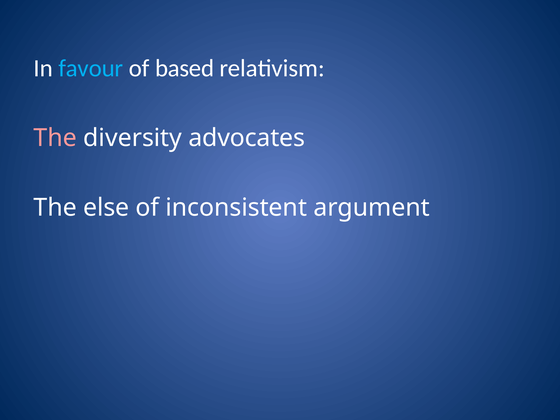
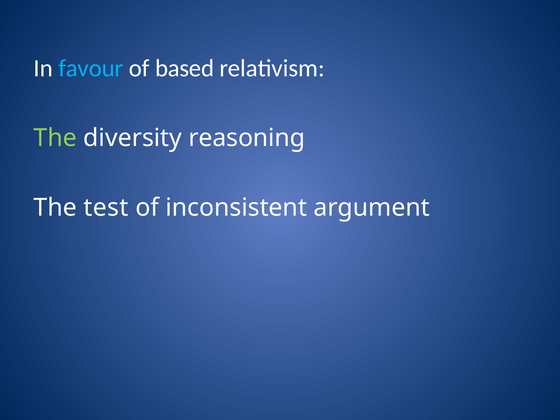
The at (55, 138) colour: pink -> light green
advocates: advocates -> reasoning
else: else -> test
